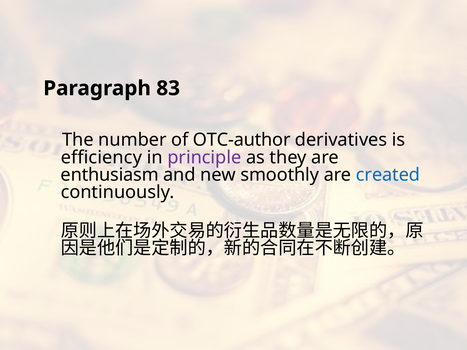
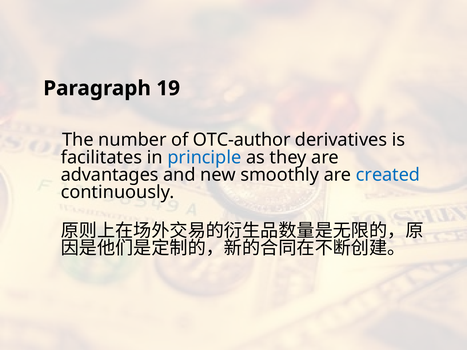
83: 83 -> 19
efficiency: efficiency -> facilitates
principle colour: purple -> blue
enthusiasm: enthusiasm -> advantages
